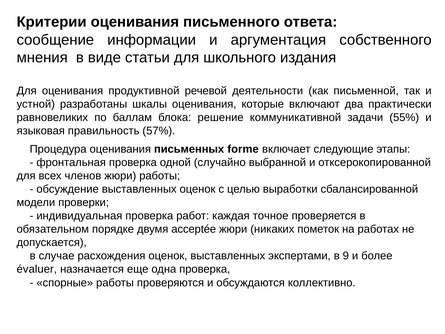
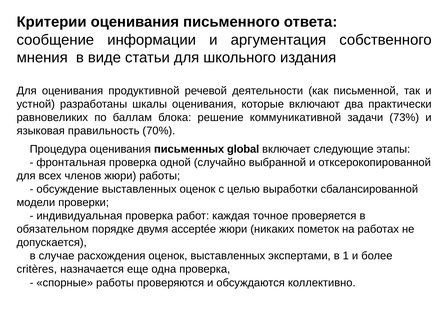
55%: 55% -> 73%
57%: 57% -> 70%
forme: forme -> global
9: 9 -> 1
évaluer: évaluer -> critères
